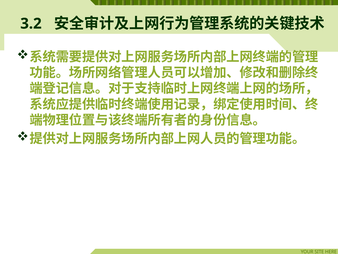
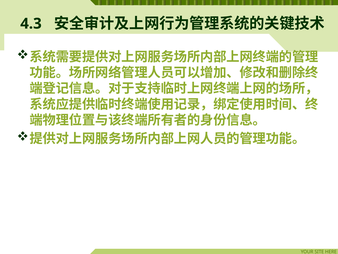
3.2: 3.2 -> 4.3
